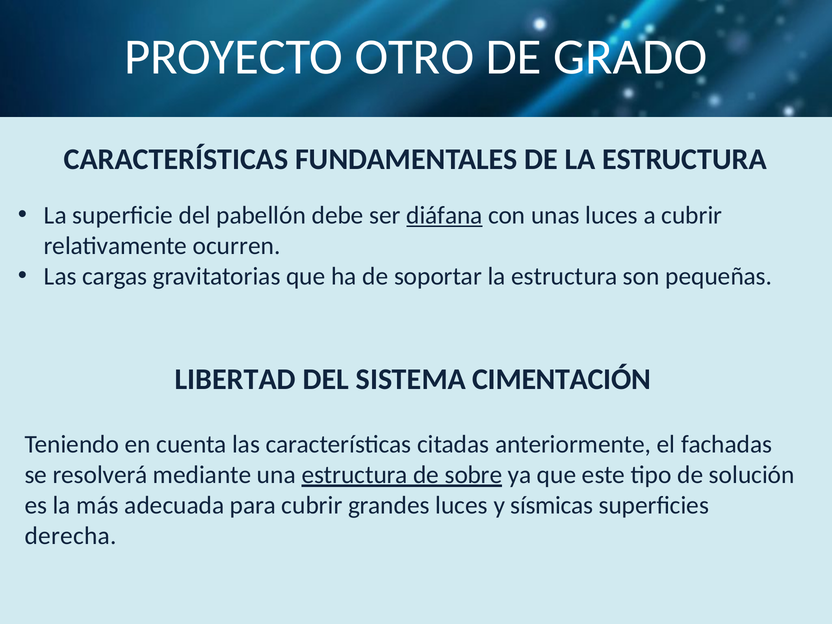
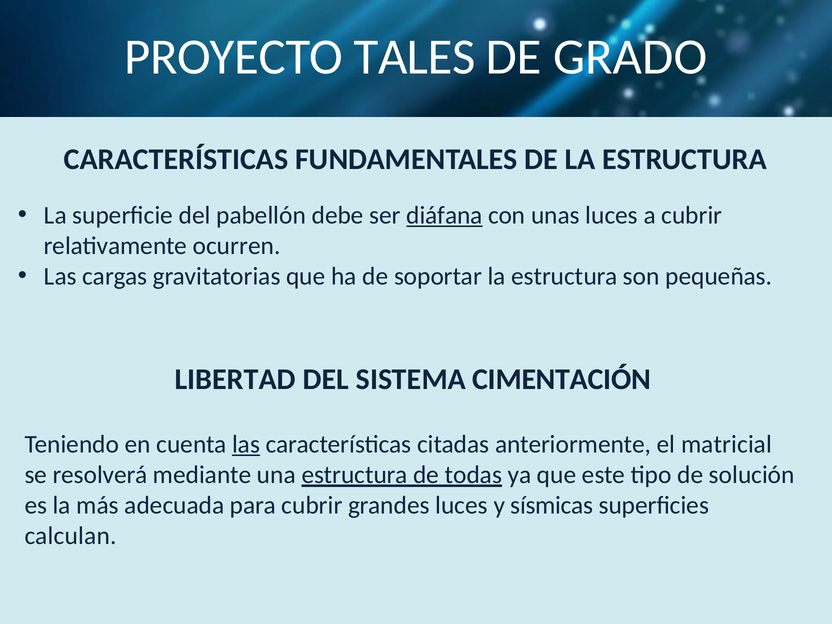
OTRO: OTRO -> TALES
las at (246, 444) underline: none -> present
fachadas: fachadas -> matricial
sobre: sobre -> todas
derecha: derecha -> calculan
